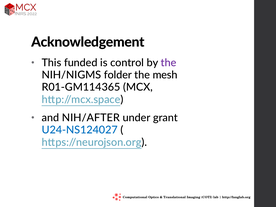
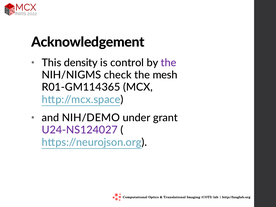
funded: funded -> density
folder: folder -> check
NIH/AFTER: NIH/AFTER -> NIH/DEMO
U24-NS124027 colour: blue -> purple
